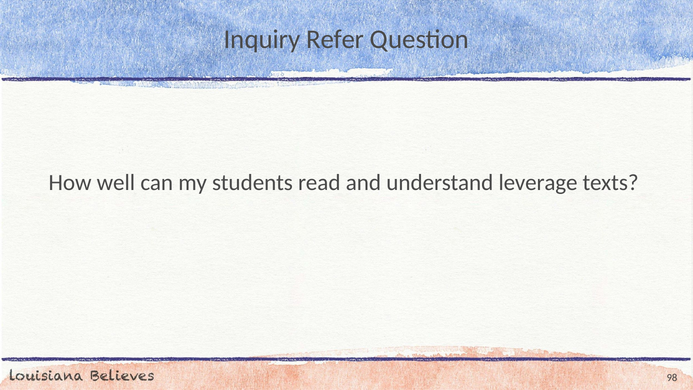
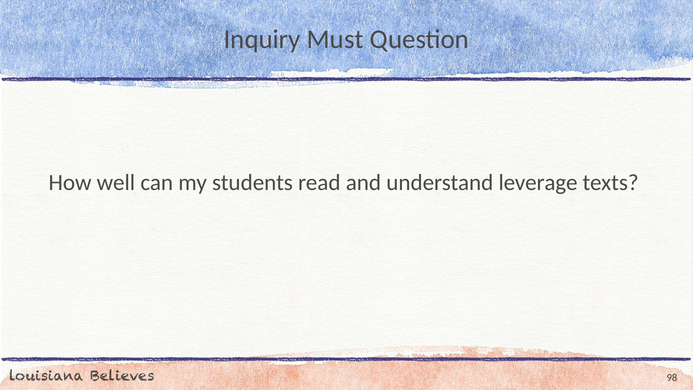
Refer: Refer -> Must
